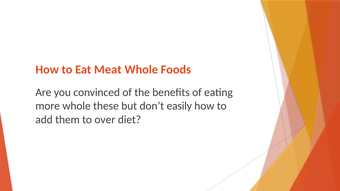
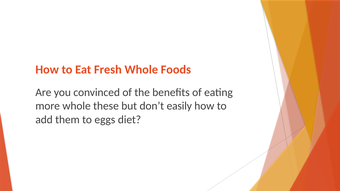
Meat: Meat -> Fresh
over: over -> eggs
